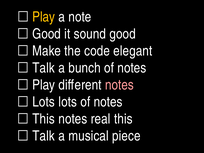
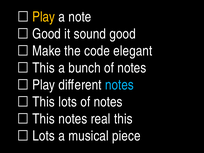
Talk at (44, 68): Talk -> This
notes at (119, 85) colour: pink -> light blue
Lots at (44, 102): Lots -> This
Talk at (44, 136): Talk -> Lots
